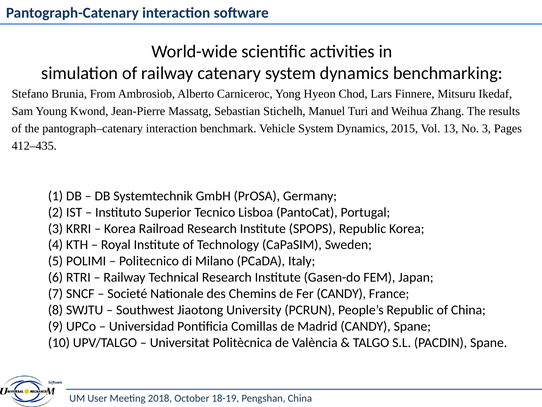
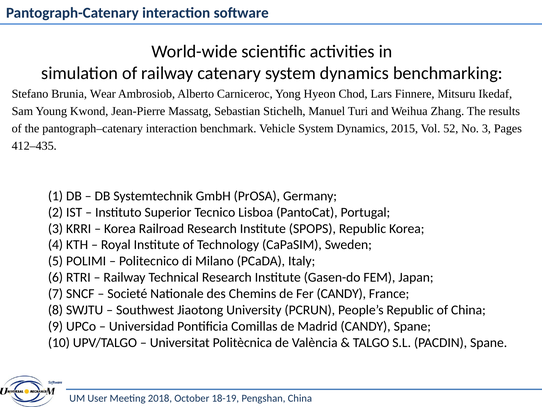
From: From -> Wear
13: 13 -> 52
